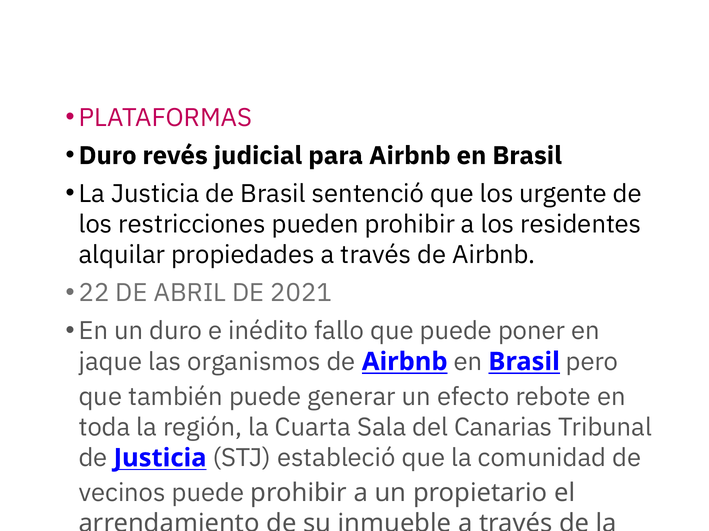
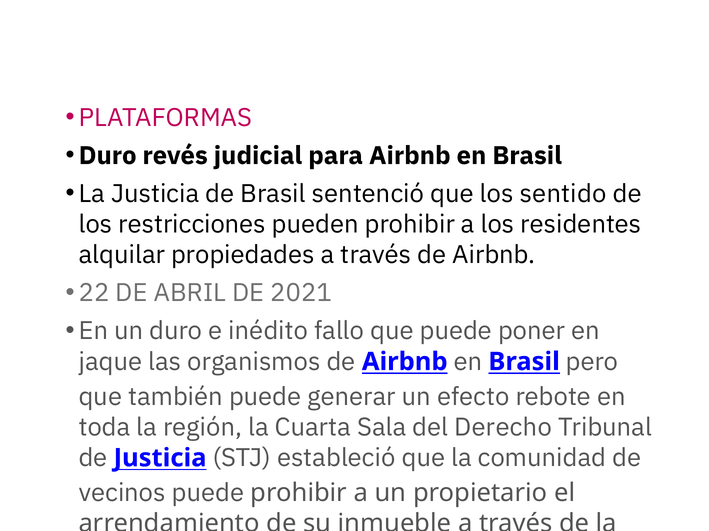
urgente: urgente -> sentido
Canarias: Canarias -> Derecho
